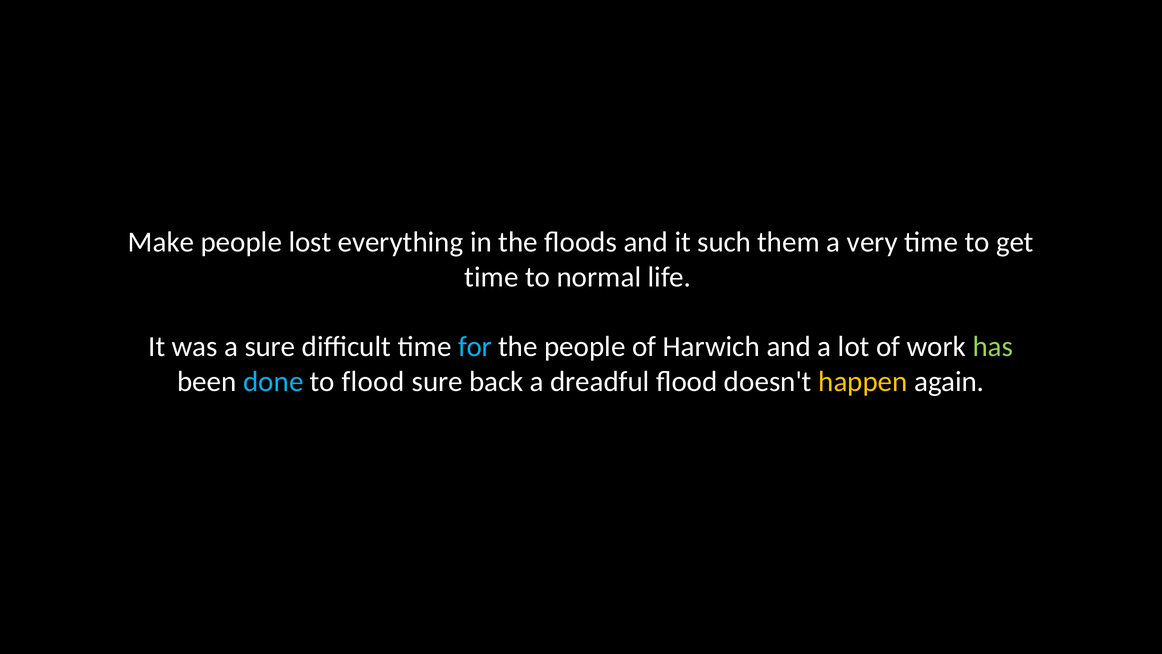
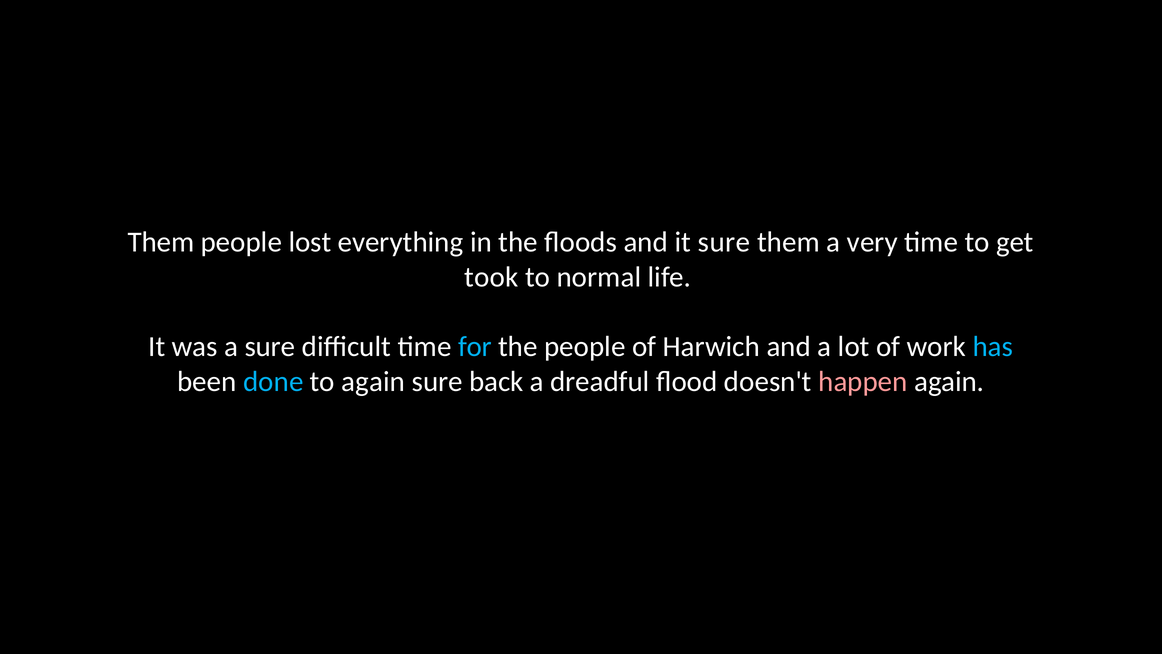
Make at (161, 242): Make -> Them
it such: such -> sure
time at (492, 277): time -> took
has colour: light green -> light blue
to flood: flood -> again
happen colour: yellow -> pink
